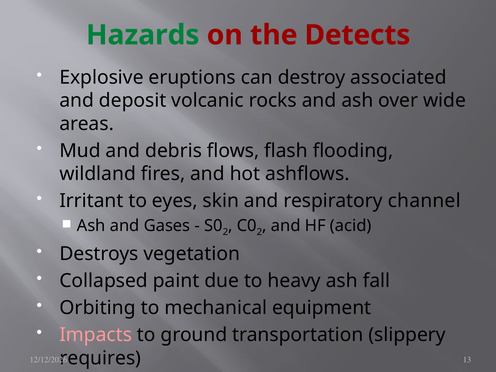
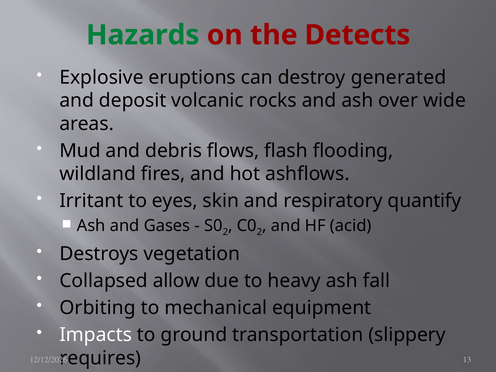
associated: associated -> generated
channel: channel -> quantify
paint: paint -> allow
Impacts colour: pink -> white
